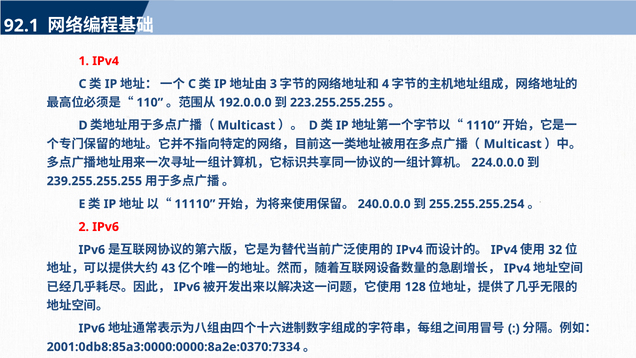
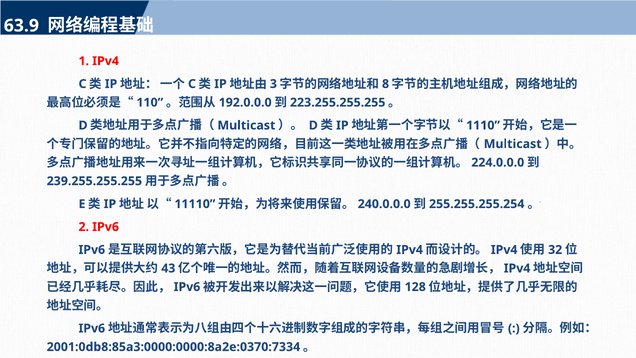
92.1: 92.1 -> 63.9
4: 4 -> 8
